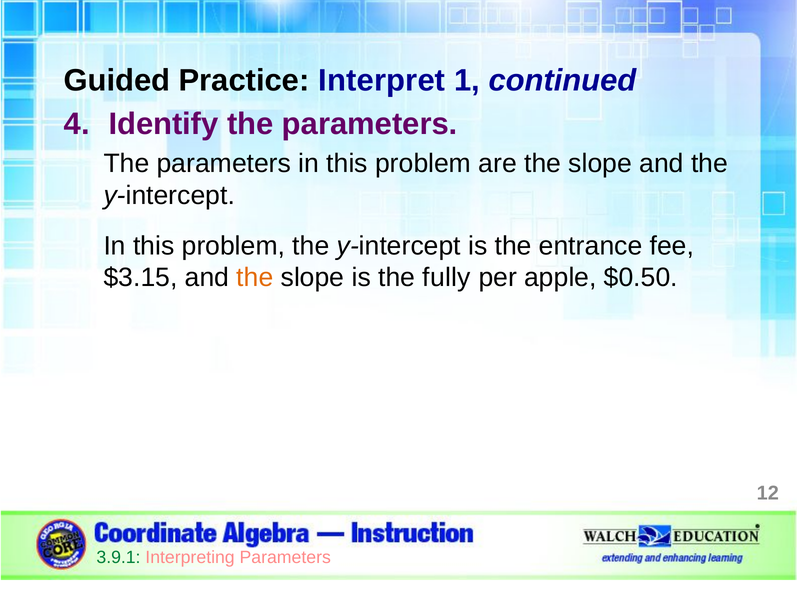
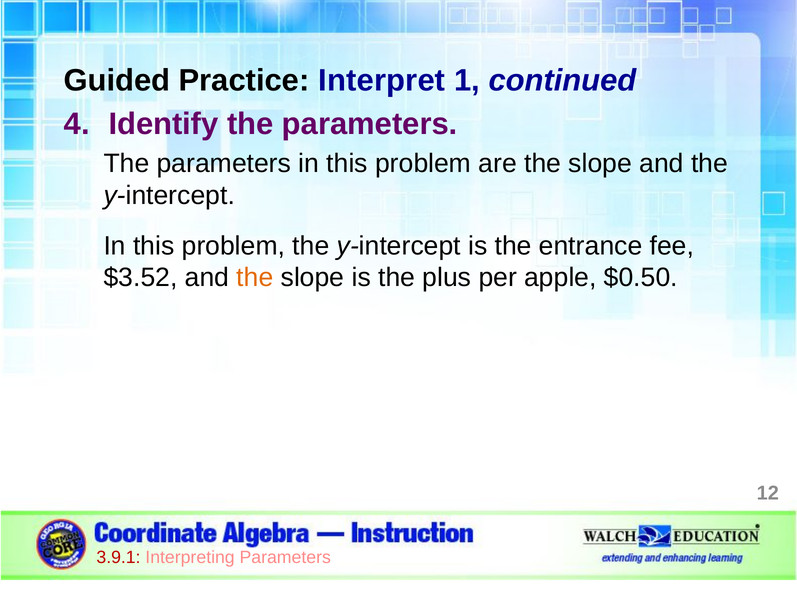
$3.15: $3.15 -> $3.52
fully: fully -> plus
3.9.1 colour: green -> red
